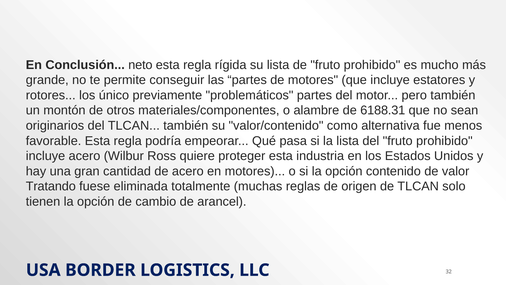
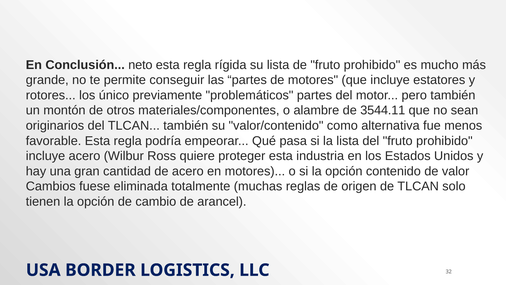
6188.31: 6188.31 -> 3544.11
Tratando: Tratando -> Cambios
